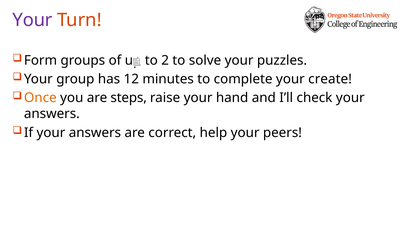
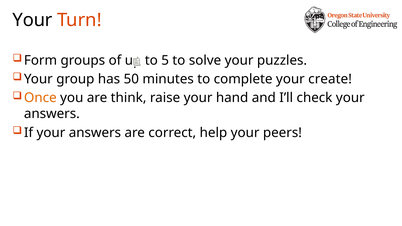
Your at (33, 20) colour: purple -> black
2: 2 -> 5
12: 12 -> 50
steps: steps -> think
